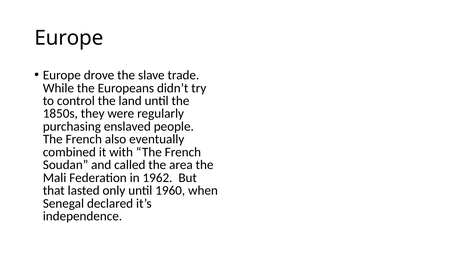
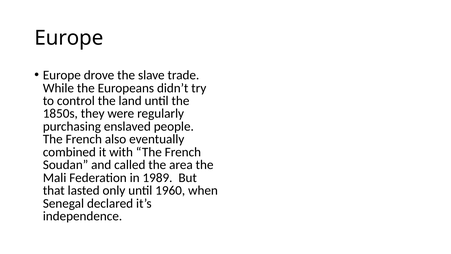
1962: 1962 -> 1989
